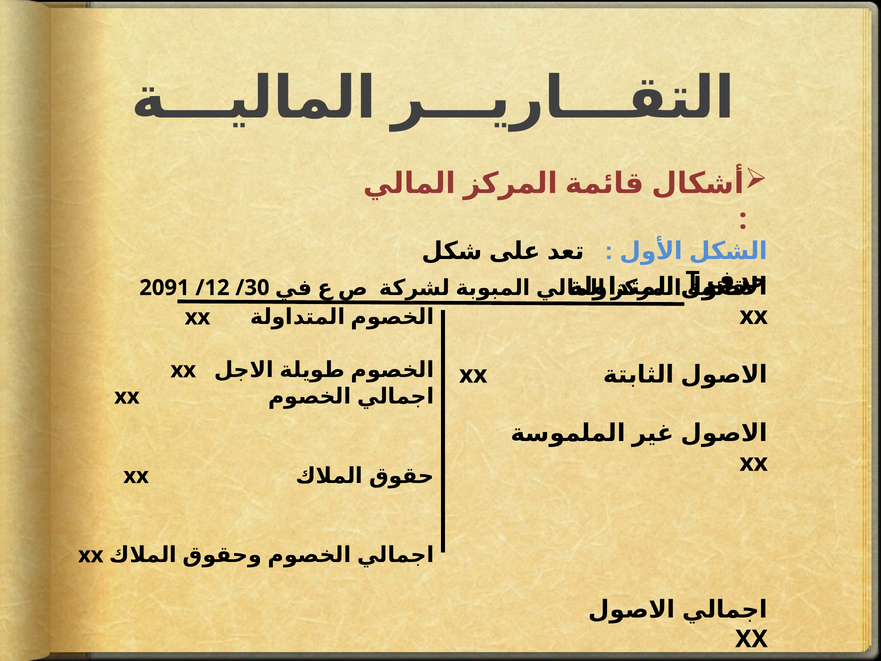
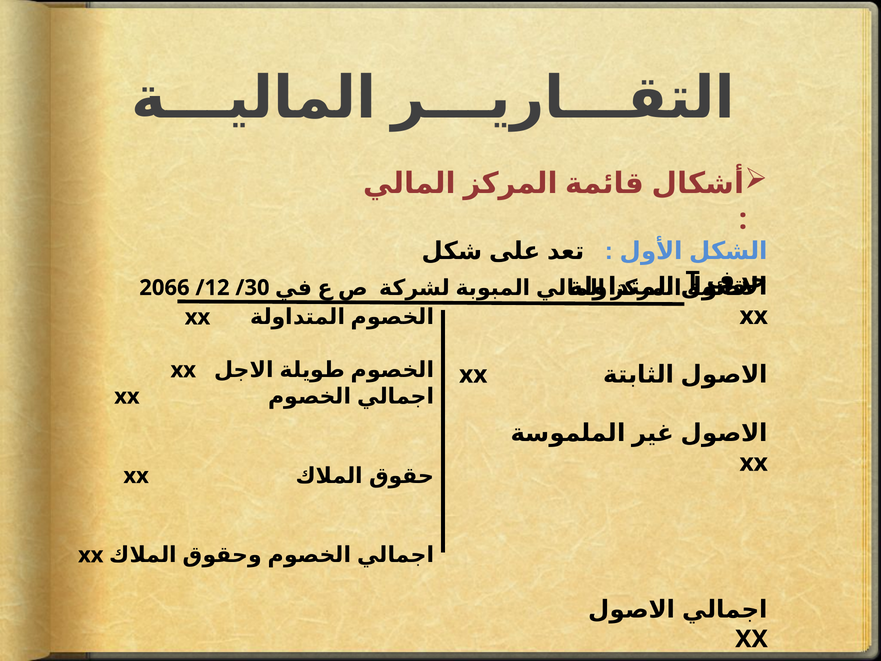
2091: 2091 -> 2066
